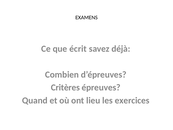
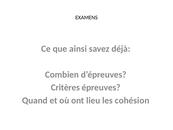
écrit: écrit -> ainsi
exercices: exercices -> cohésion
